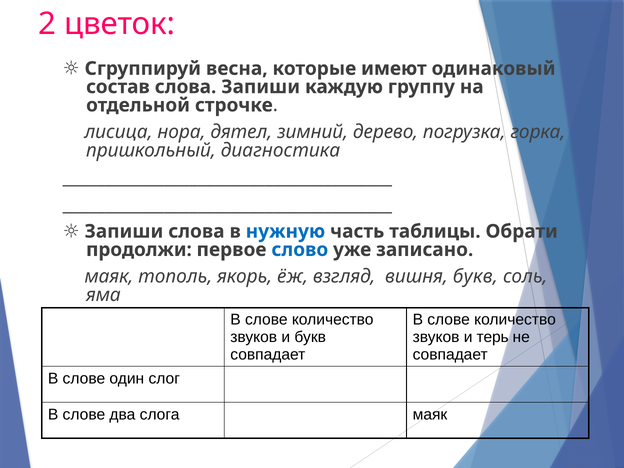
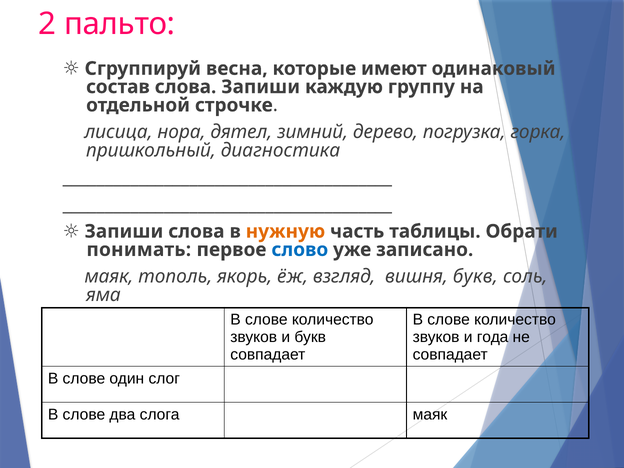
цветок: цветок -> пальто
нужную colour: blue -> orange
продолжи: продолжи -> понимать
терь: терь -> года
